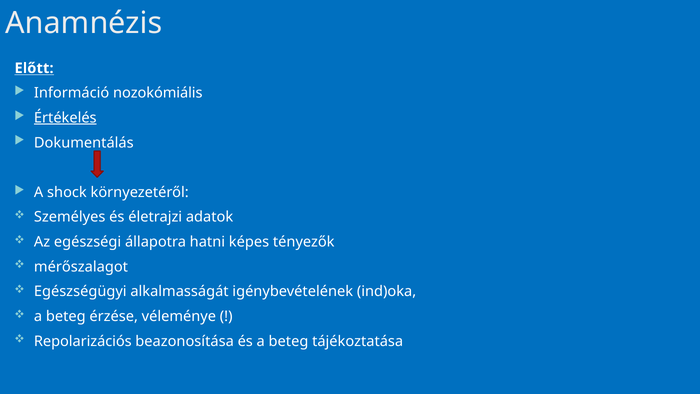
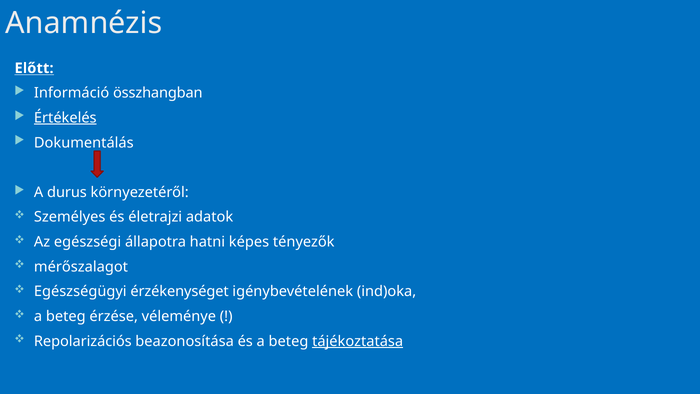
nozokómiális: nozokómiális -> összhangban
shock: shock -> durus
alkalmasságát: alkalmasságát -> érzékenységet
tájékoztatása underline: none -> present
